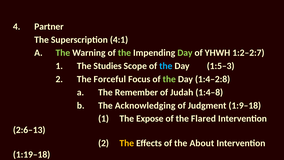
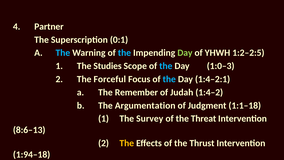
4:1: 4:1 -> 0:1
The at (63, 53) colour: light green -> light blue
the at (124, 53) colour: light green -> light blue
1:2–2:7: 1:2–2:7 -> 1:2–2:5
1:5–3: 1:5–3 -> 1:0–3
the at (169, 79) colour: light green -> light blue
1:4–2:8: 1:4–2:8 -> 1:4–2:1
1:4–8: 1:4–8 -> 1:4–2
Acknowledging: Acknowledging -> Argumentation
1:9–18: 1:9–18 -> 1:1–18
Expose: Expose -> Survey
Flared: Flared -> Threat
2:6–13: 2:6–13 -> 8:6–13
About: About -> Thrust
1:19–18: 1:19–18 -> 1:94–18
